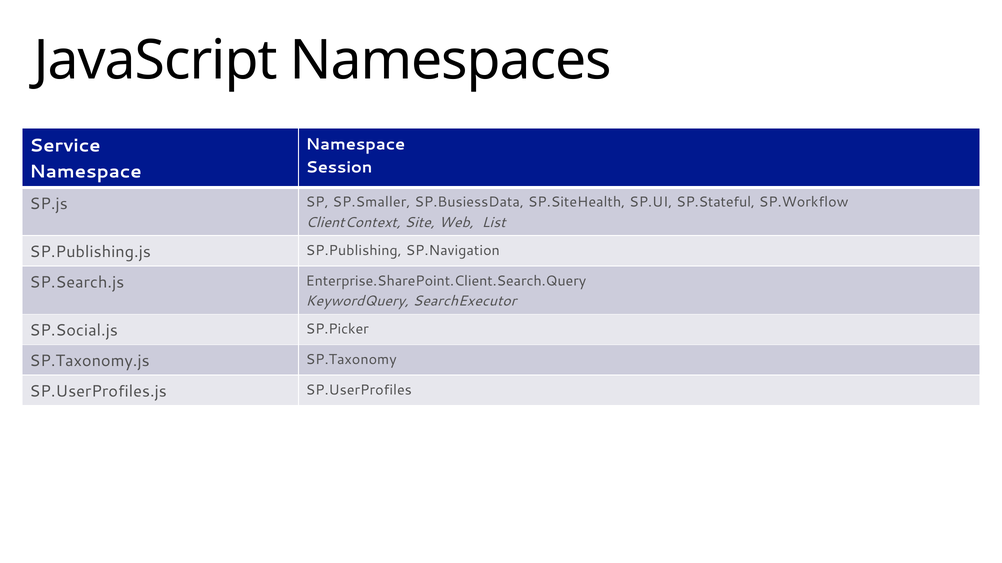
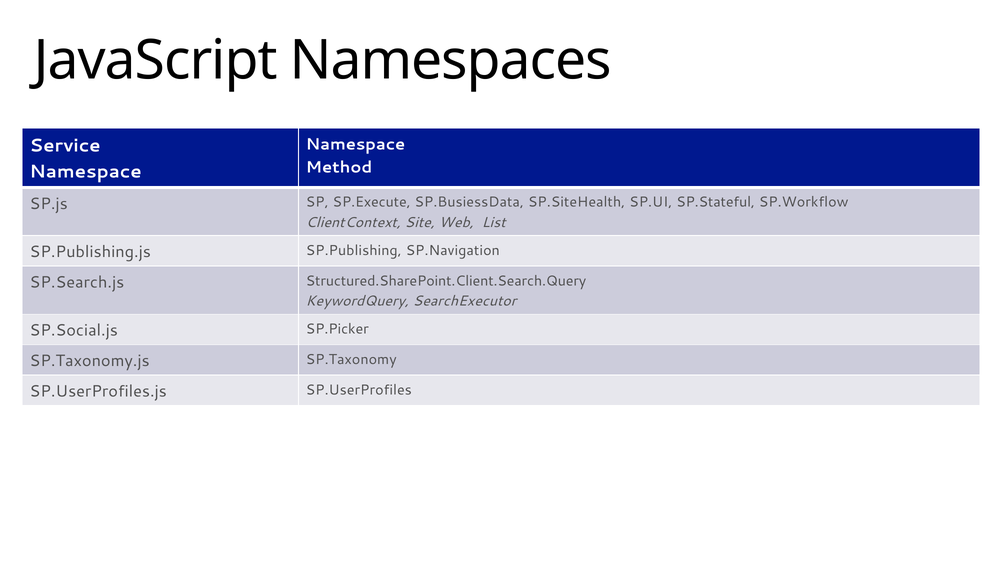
Session: Session -> Method
SP.Smaller: SP.Smaller -> SP.Execute
Enterprise.SharePoint.Client.Search.Query: Enterprise.SharePoint.Client.Search.Query -> Structured.SharePoint.Client.Search.Query
